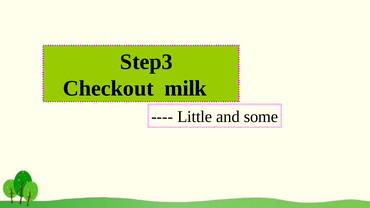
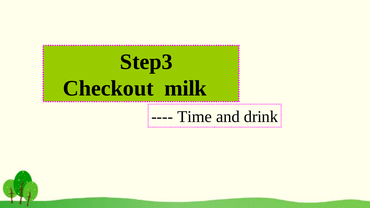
Little: Little -> Time
some: some -> drink
